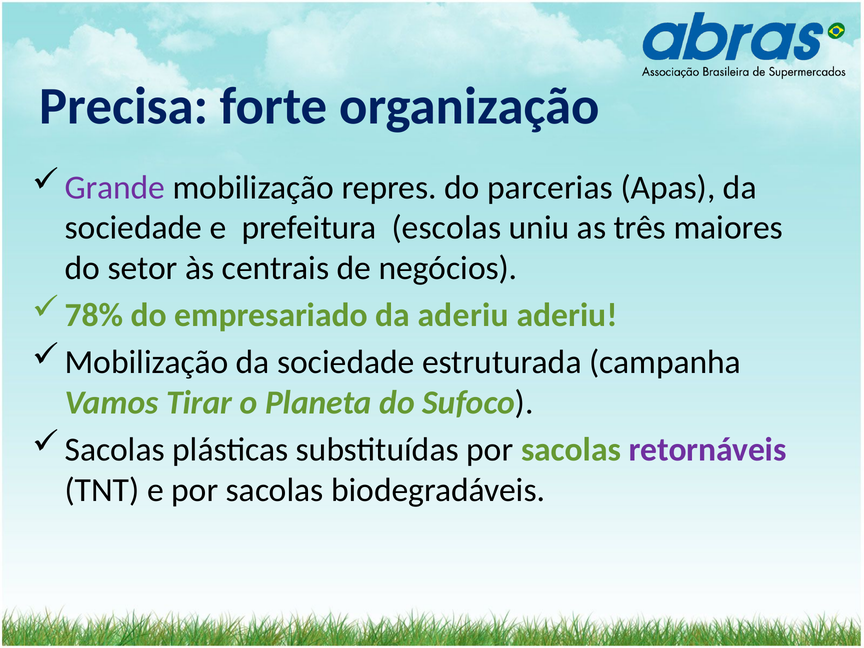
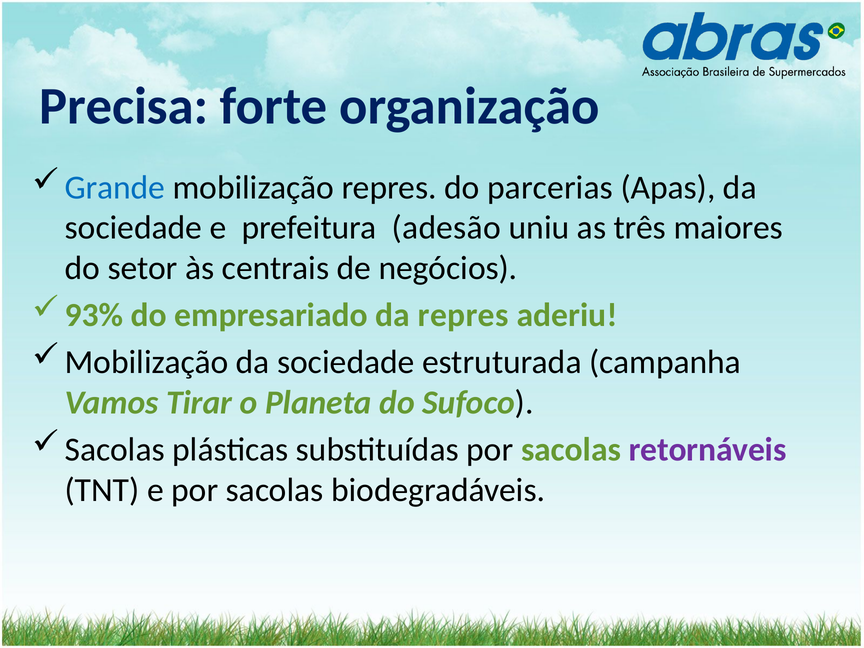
Grande colour: purple -> blue
escolas: escolas -> adesão
78%: 78% -> 93%
da aderiu: aderiu -> repres
